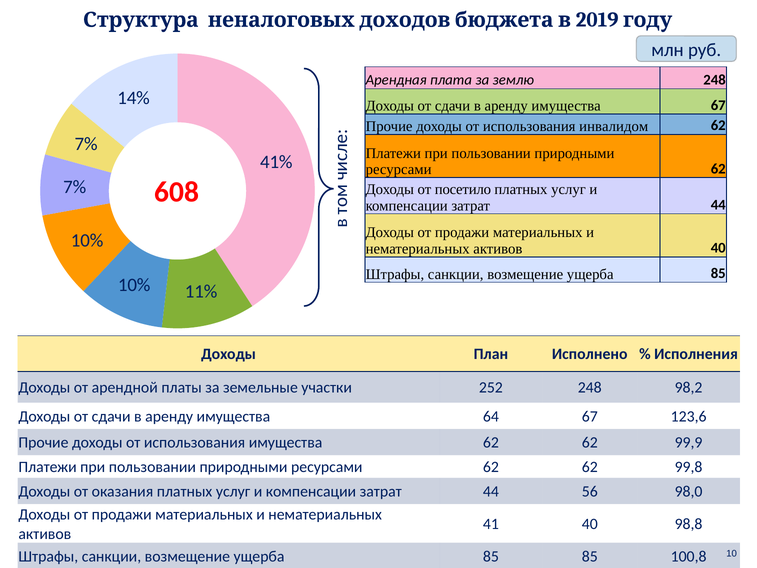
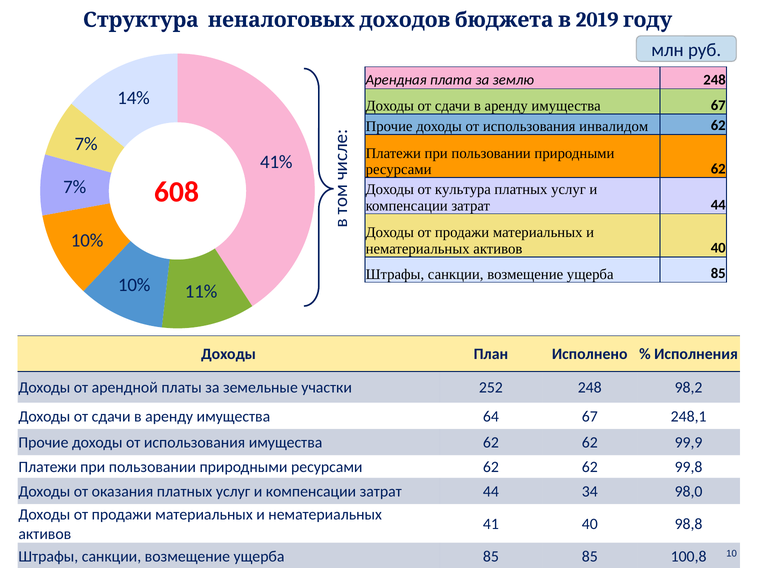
посетило: посетило -> культура
123,6: 123,6 -> 248,1
56: 56 -> 34
